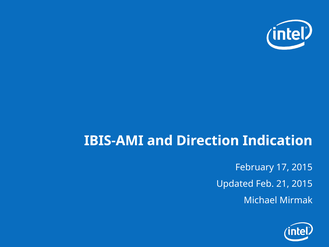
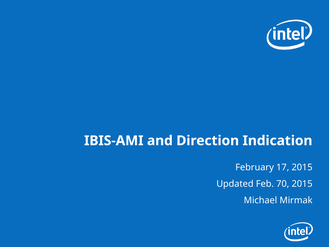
21: 21 -> 70
